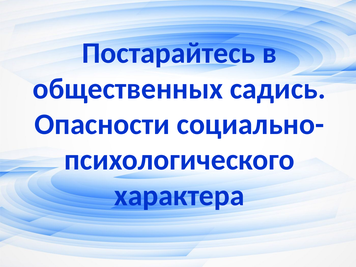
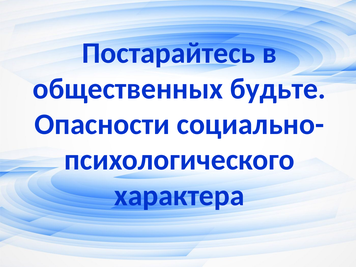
садись: садись -> будьте
